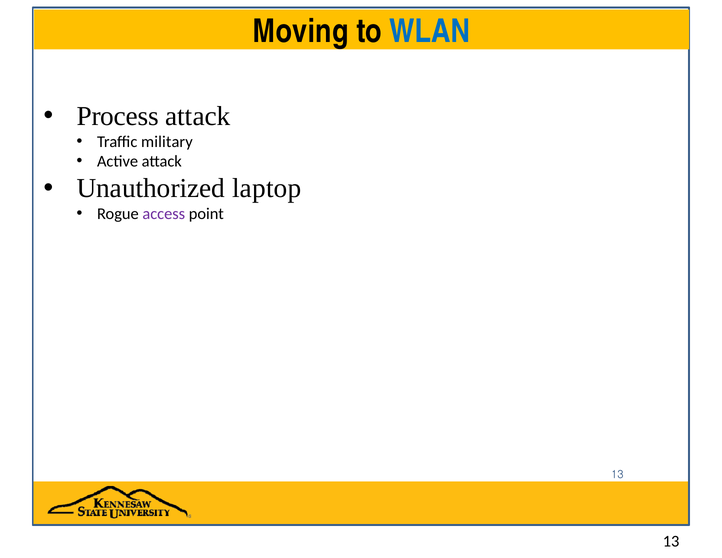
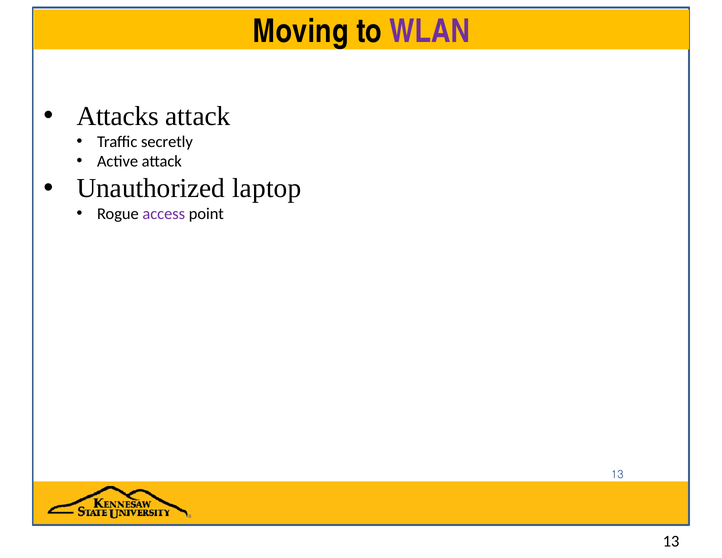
WLAN colour: blue -> purple
Process: Process -> Attacks
military: military -> secretly
